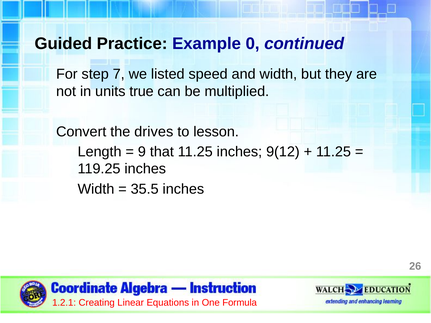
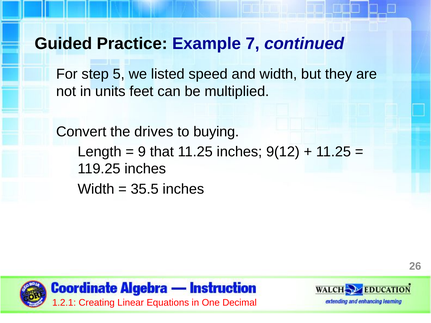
0: 0 -> 7
7: 7 -> 5
true: true -> feet
lesson: lesson -> buying
Formula: Formula -> Decimal
